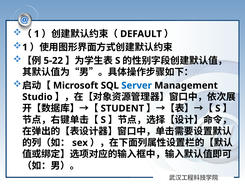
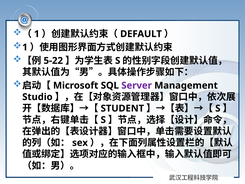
Server colour: blue -> purple
